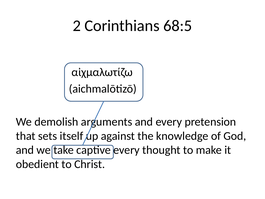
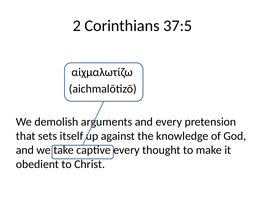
68:5: 68:5 -> 37:5
